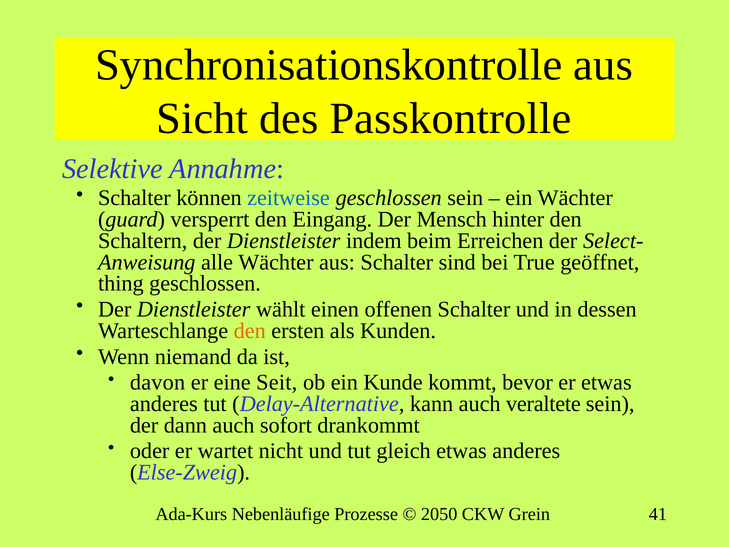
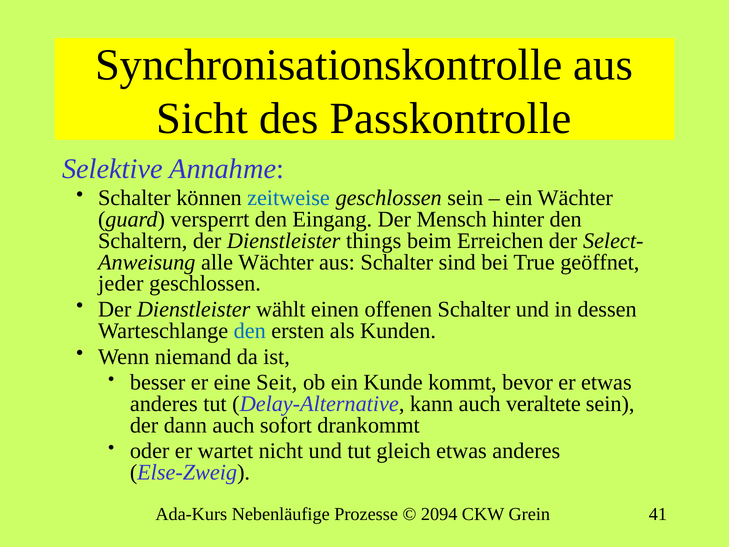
indem: indem -> things
thing: thing -> jeder
den at (250, 331) colour: orange -> blue
davon: davon -> besser
2050: 2050 -> 2094
